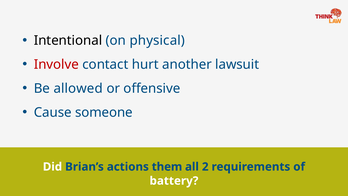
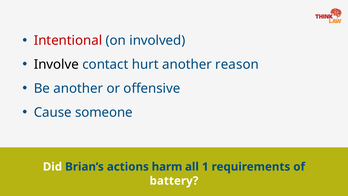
Intentional colour: black -> red
physical: physical -> involved
Involve colour: red -> black
lawsuit: lawsuit -> reason
Be allowed: allowed -> another
them: them -> harm
2: 2 -> 1
